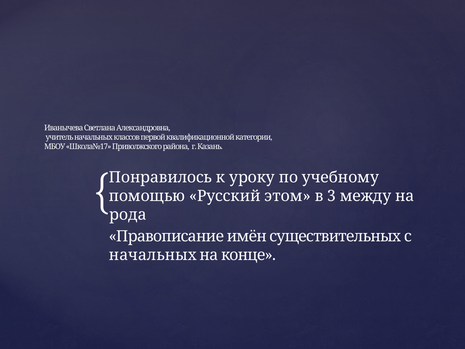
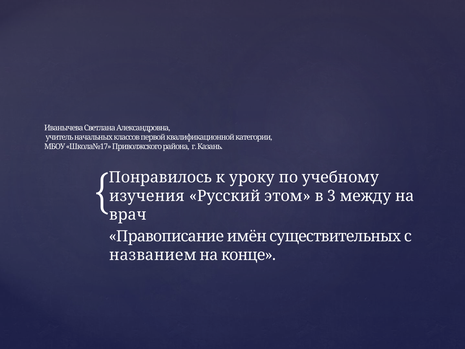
помощью: помощью -> изучения
рода: рода -> врач
начальных at (153, 255): начальных -> названием
